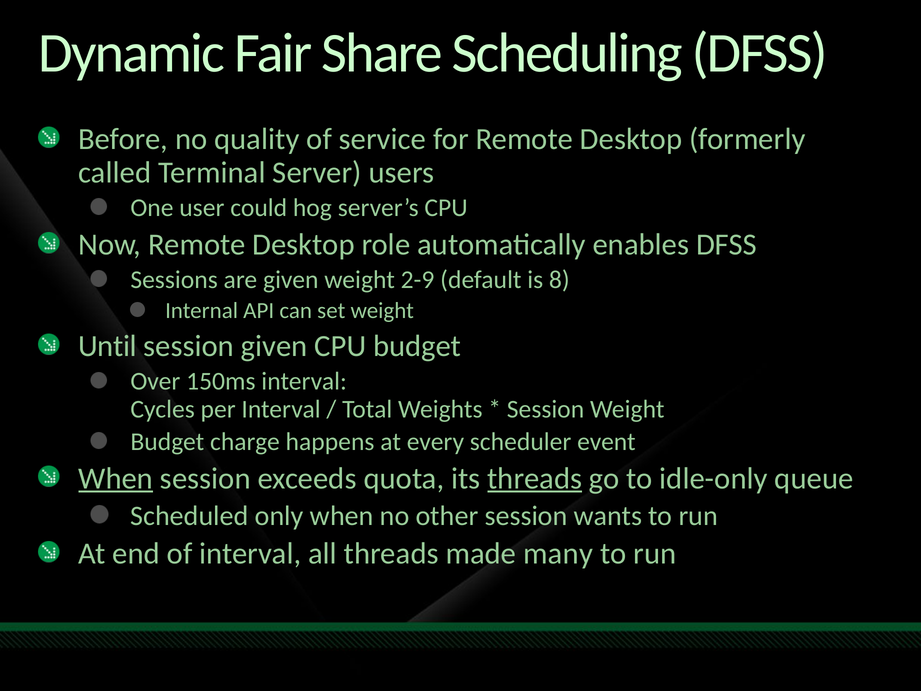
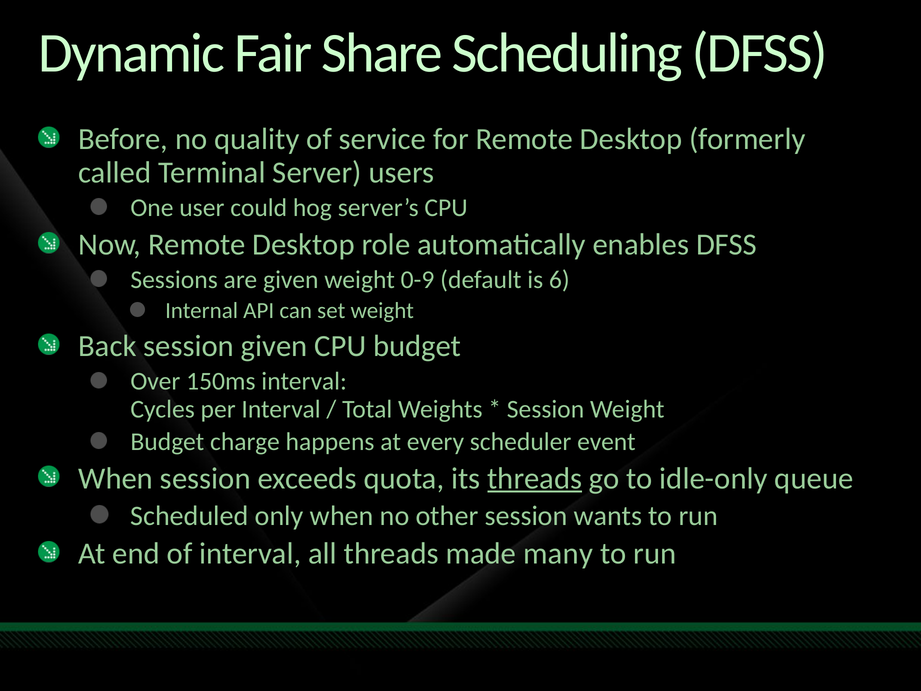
2-9: 2-9 -> 0-9
8: 8 -> 6
Until: Until -> Back
When at (116, 478) underline: present -> none
